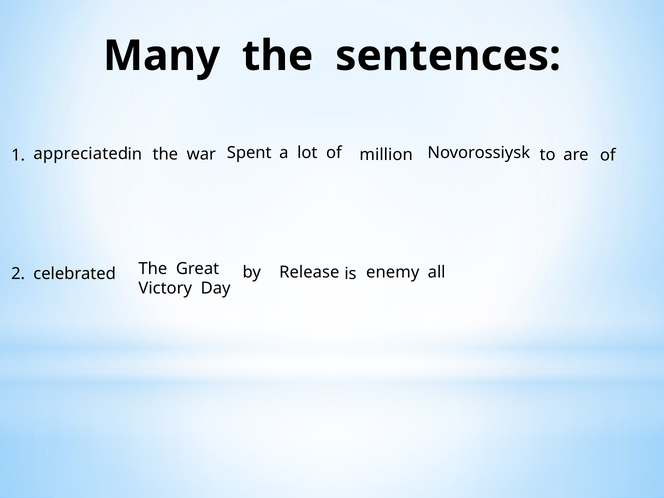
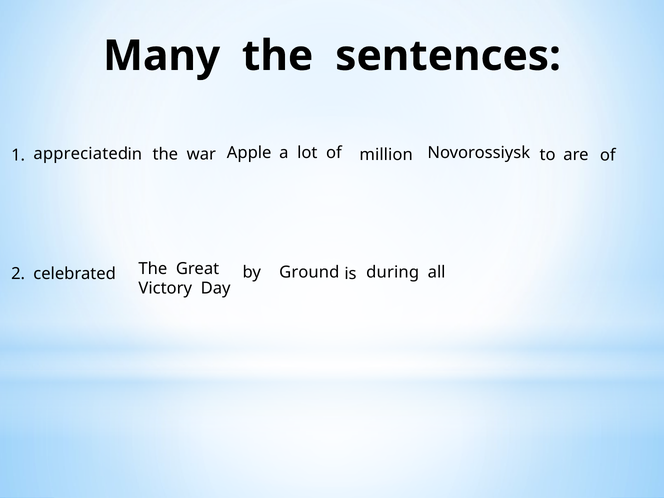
Spent: Spent -> Apple
Release: Release -> Ground
enemy: enemy -> during
